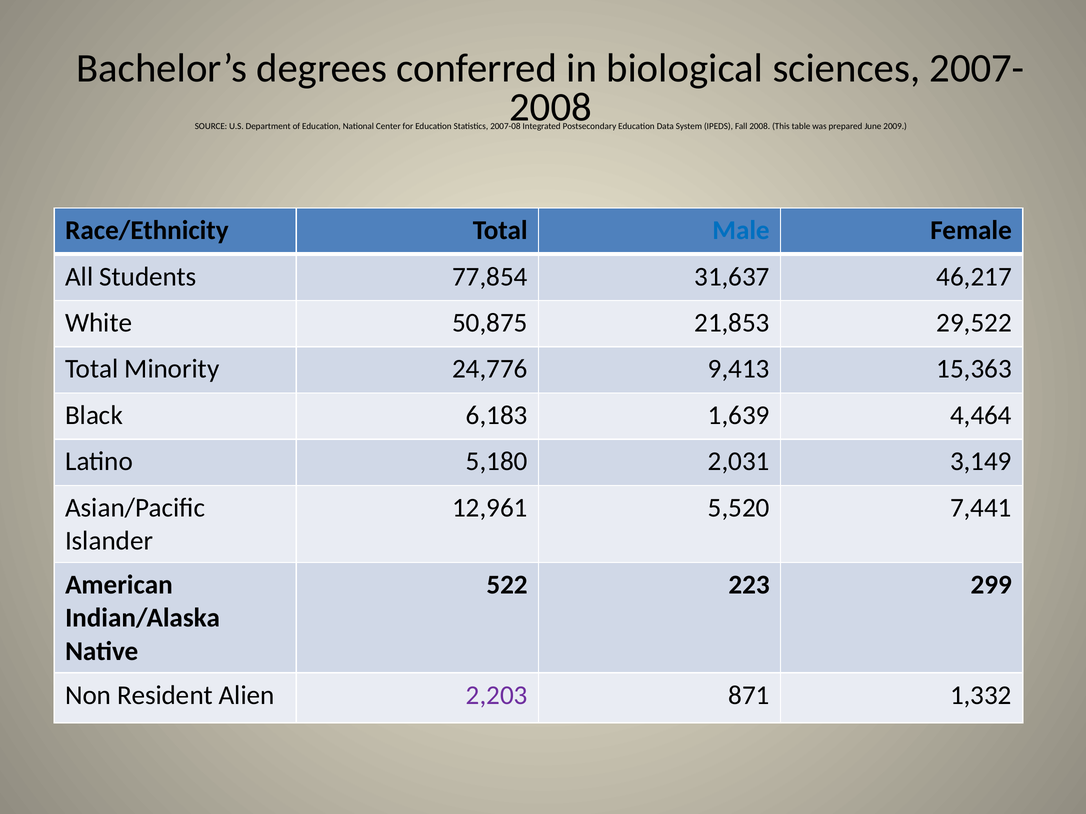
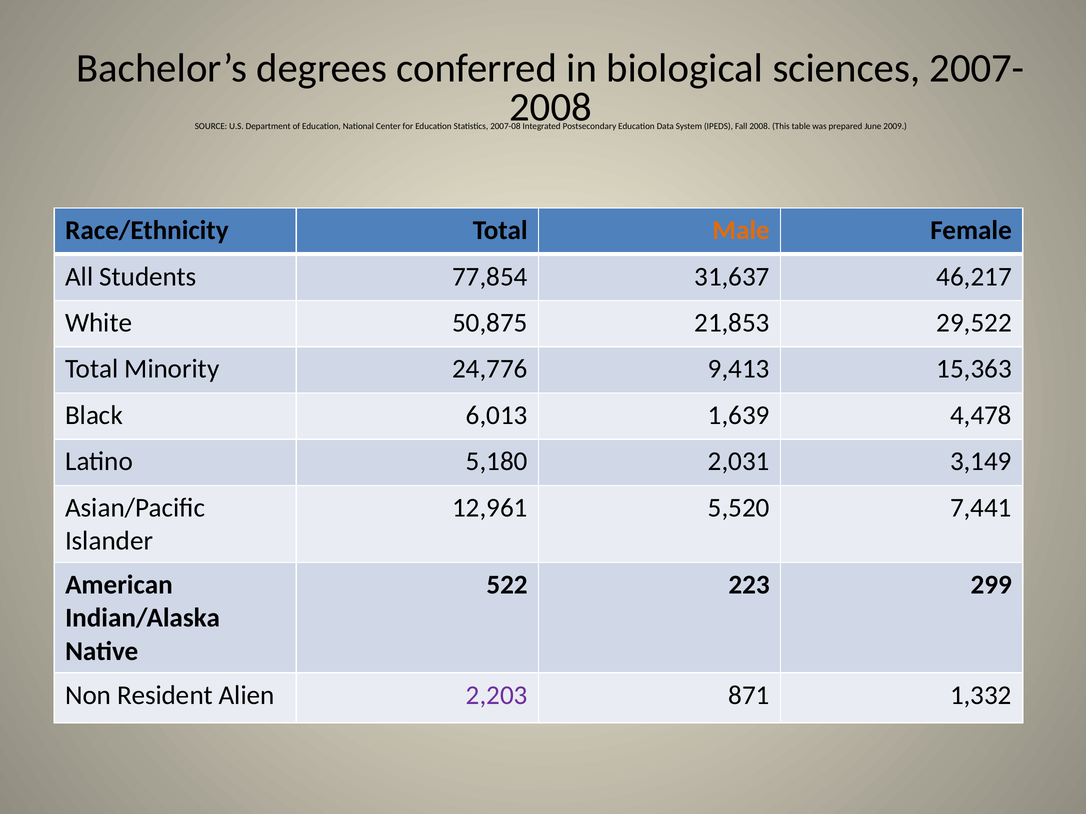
Male colour: blue -> orange
6,183: 6,183 -> 6,013
4,464: 4,464 -> 4,478
